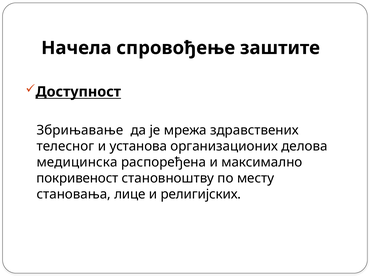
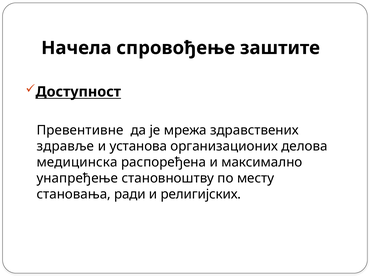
Збрињавањe: Збрињавањe -> Превентивне
телесног: телесног -> здравље
покривеност: покривеност -> унапређење
лице: лице -> ради
